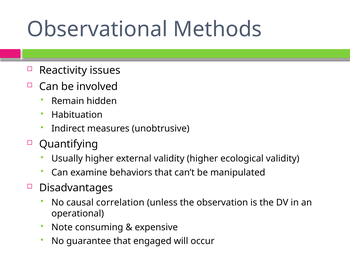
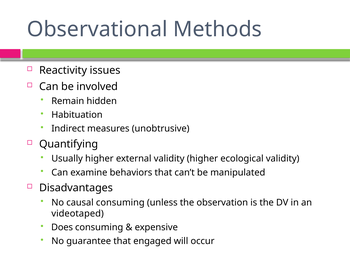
causal correlation: correlation -> consuming
operational: operational -> videotaped
Note: Note -> Does
